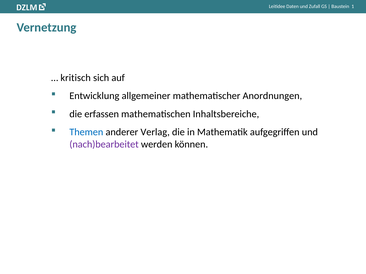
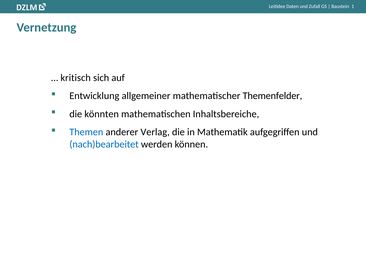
Anordnungen: Anordnungen -> Themenfelder
erfassen: erfassen -> könnten
nach)bearbeitet colour: purple -> blue
